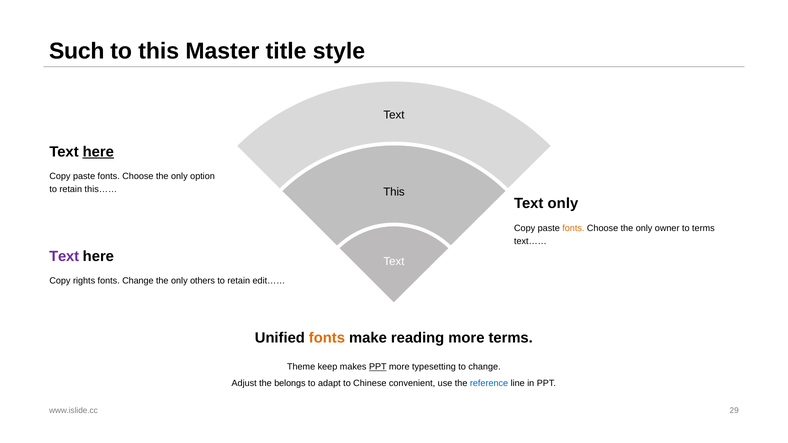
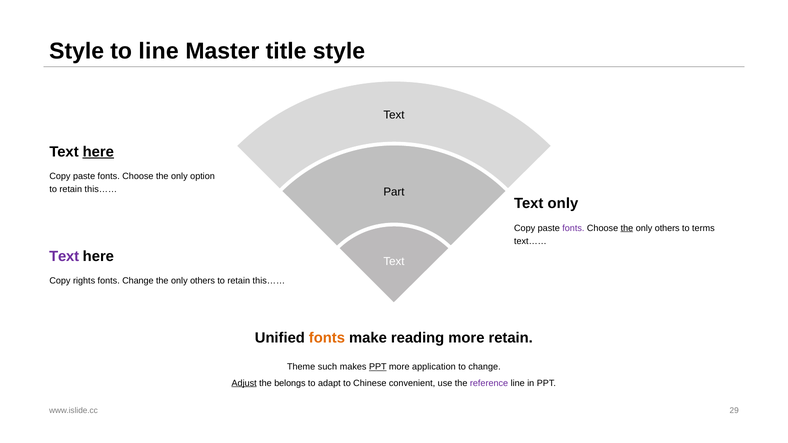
Such at (77, 51): Such -> Style
to this: this -> line
This at (394, 192): This -> Part
fonts at (573, 228) colour: orange -> purple
the at (627, 228) underline: none -> present
owner at (667, 228): owner -> others
edit…… at (269, 281): edit…… -> this……
more terms: terms -> retain
keep: keep -> such
typesetting: typesetting -> application
Adjust underline: none -> present
reference colour: blue -> purple
